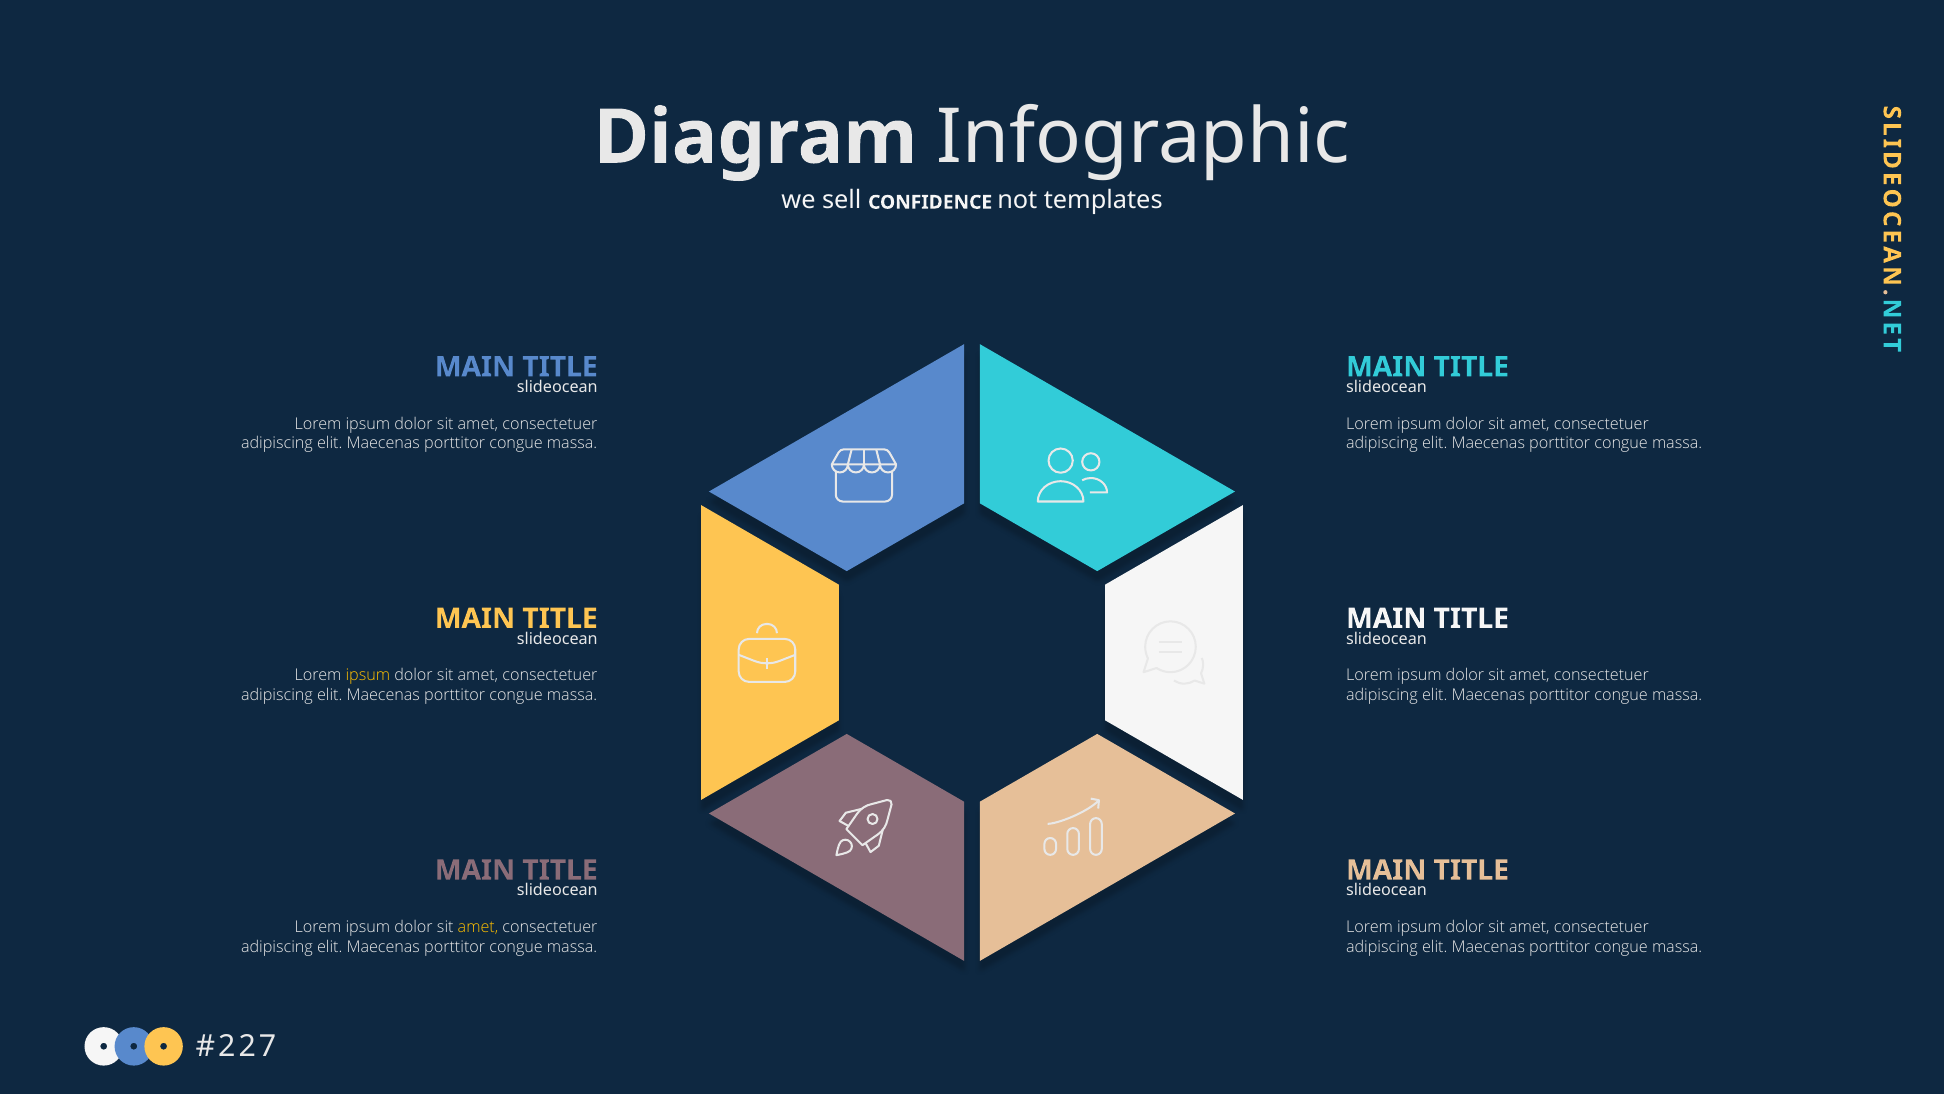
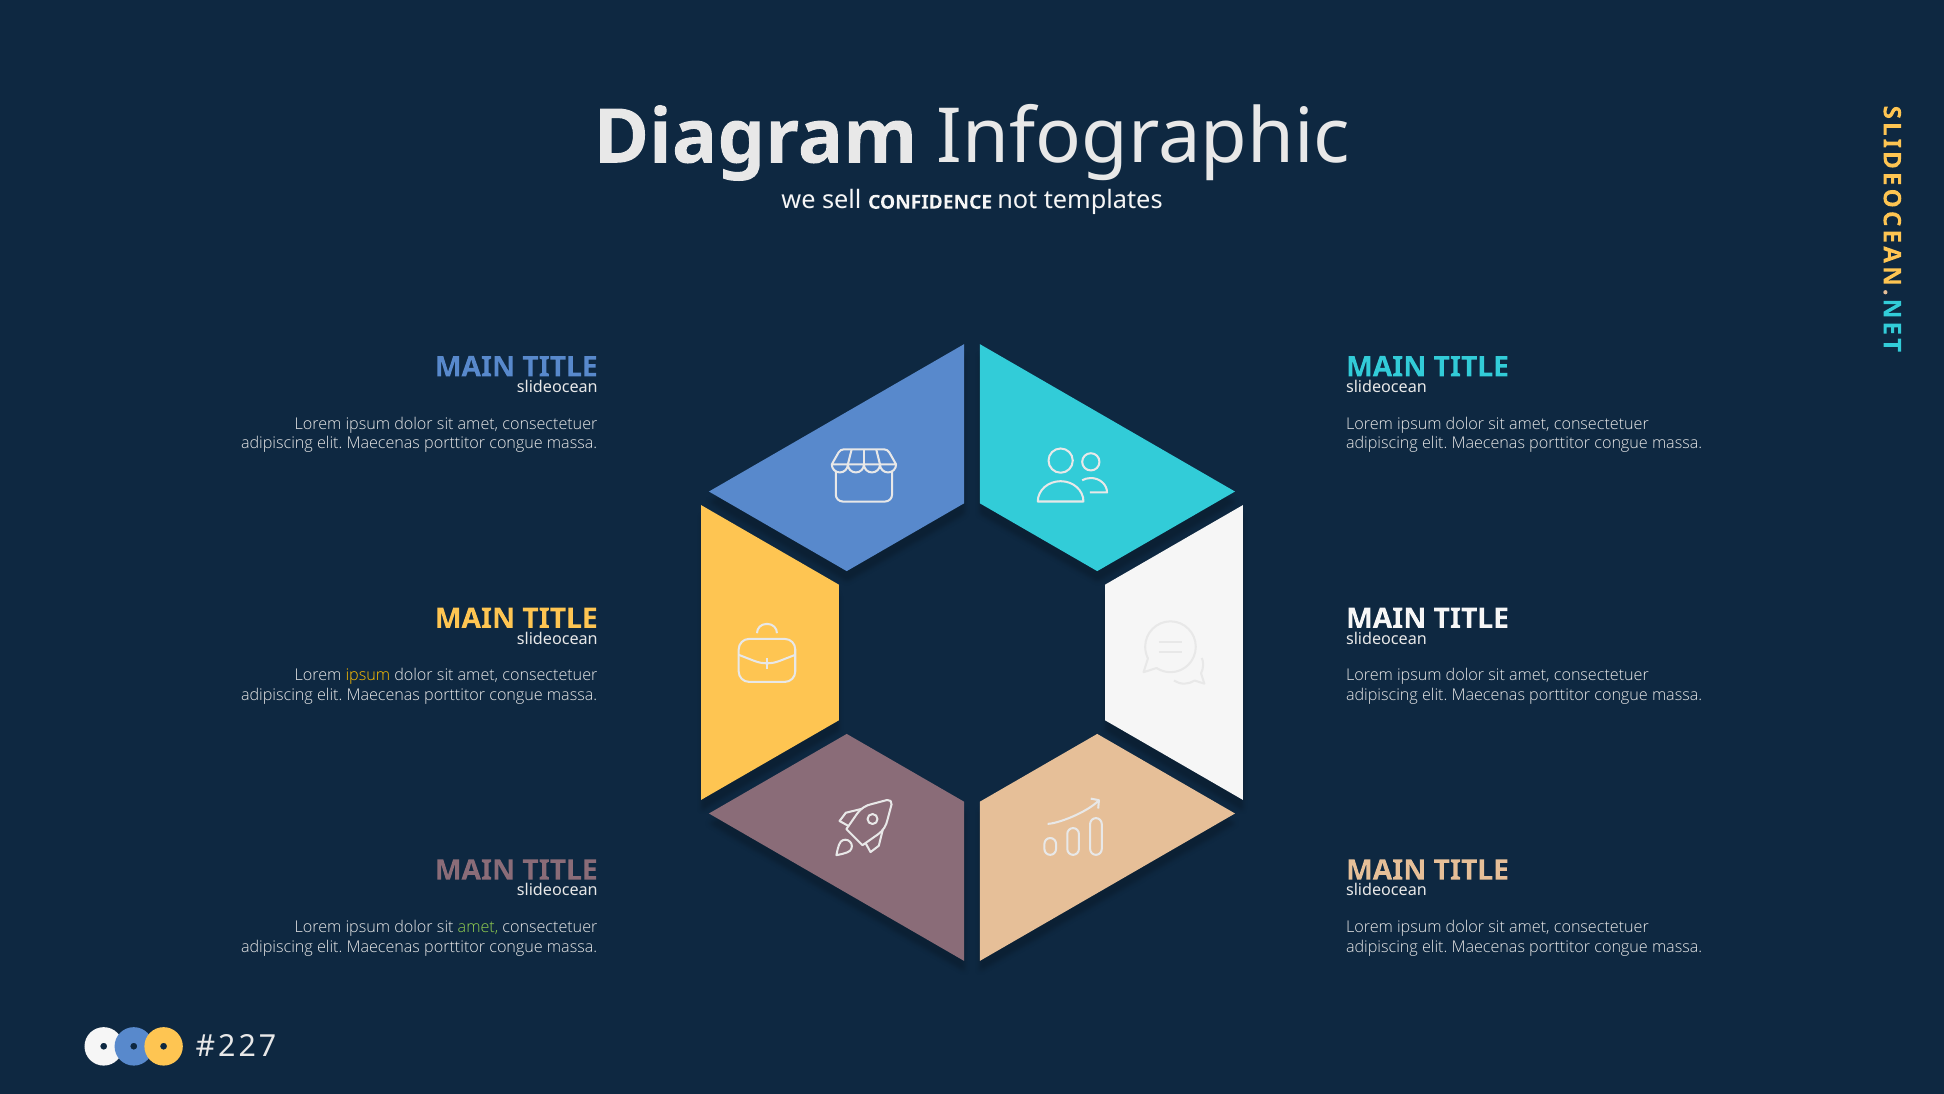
amet at (478, 927) colour: yellow -> light green
